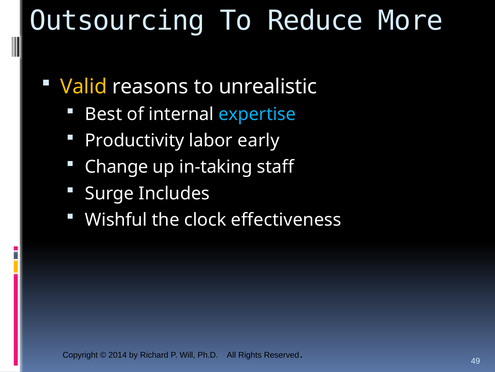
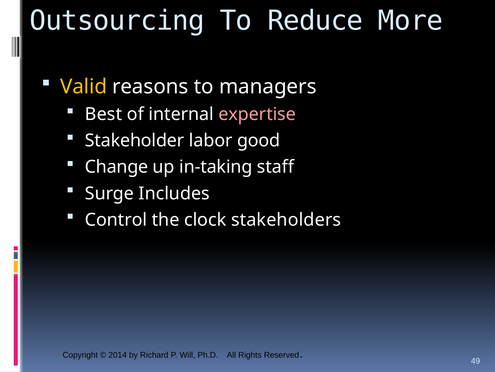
unrealistic: unrealistic -> managers
expertise colour: light blue -> pink
Productivity: Productivity -> Stakeholder
early: early -> good
Wishful: Wishful -> Control
effectiveness: effectiveness -> stakeholders
